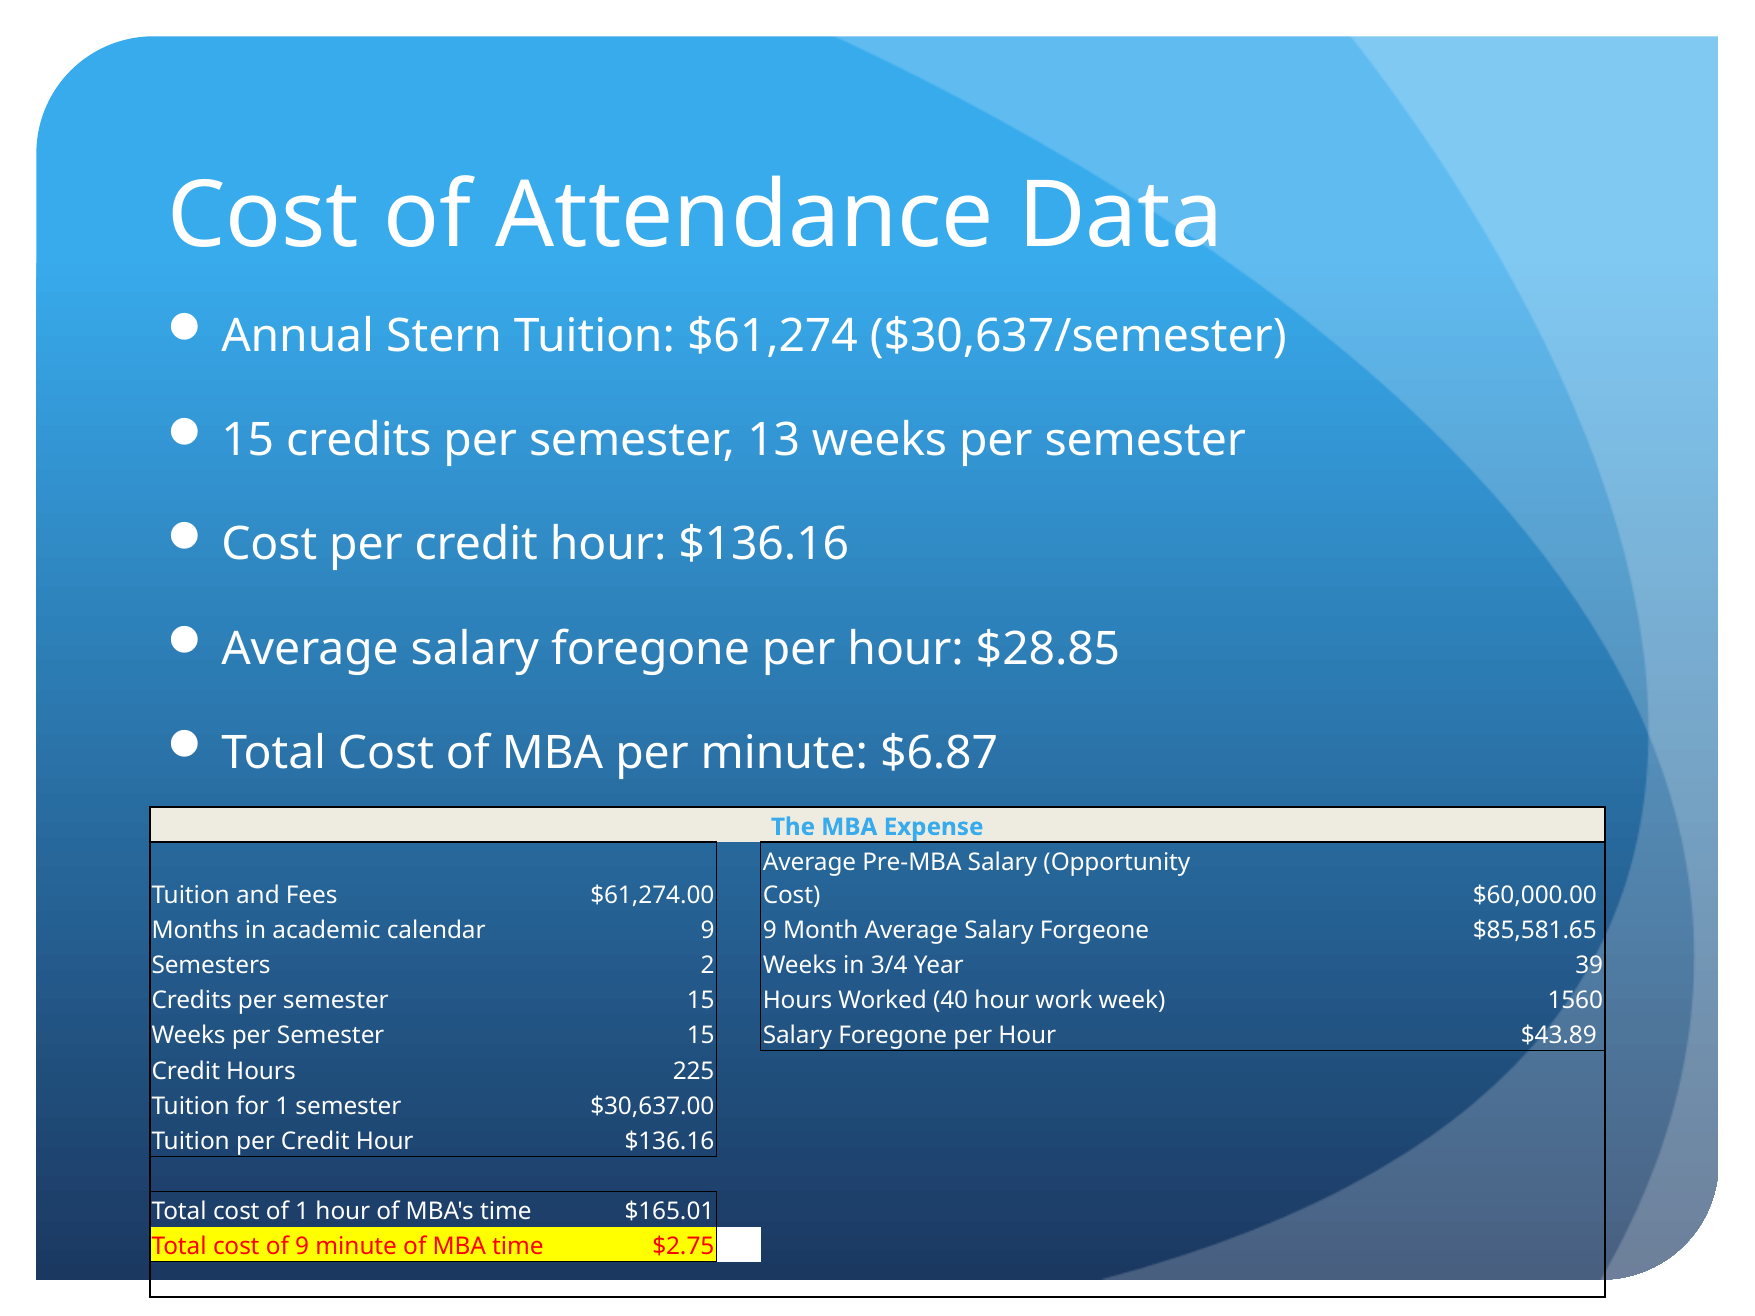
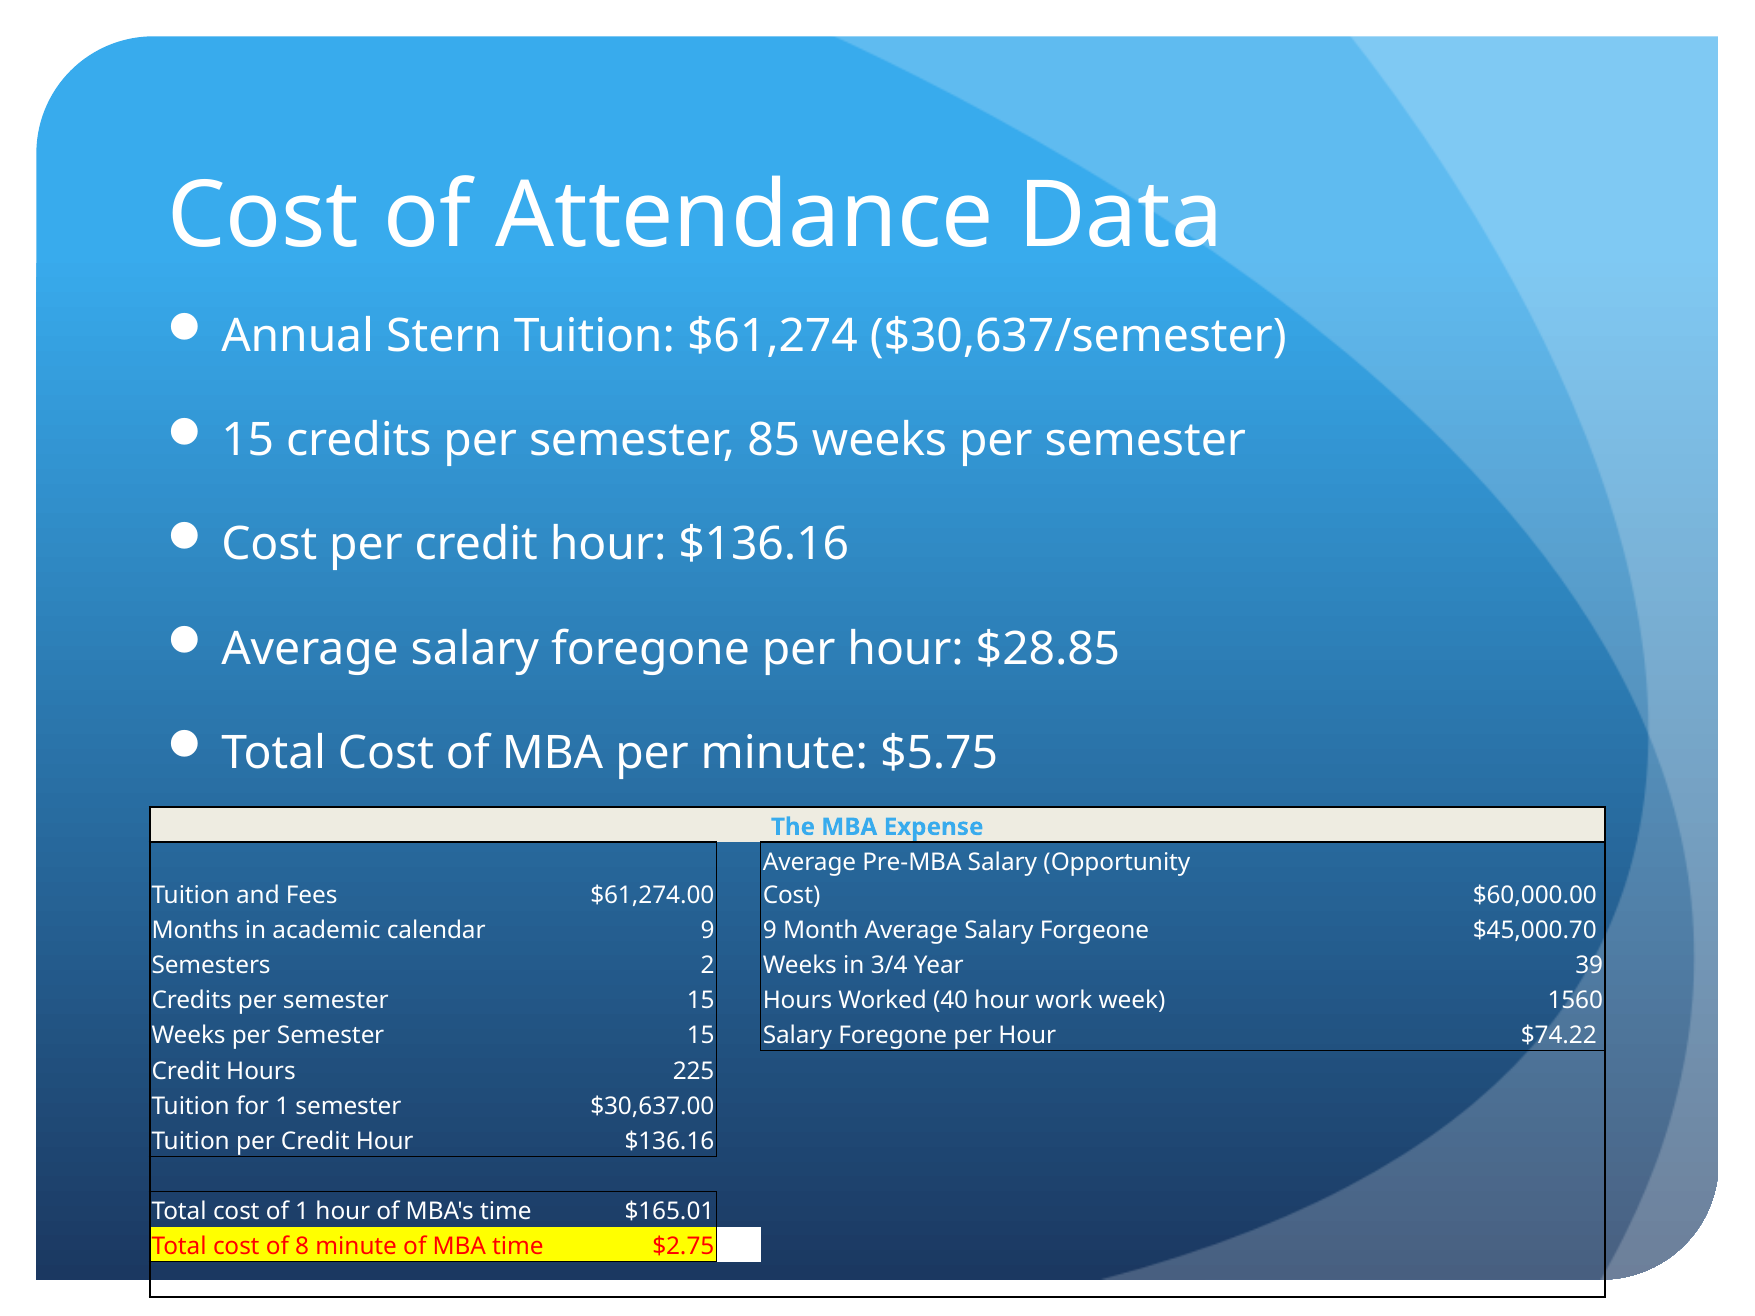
13: 13 -> 85
$6.87: $6.87 -> $5.75
$85,581.65: $85,581.65 -> $45,000.70
$43.89: $43.89 -> $74.22
of 9: 9 -> 8
